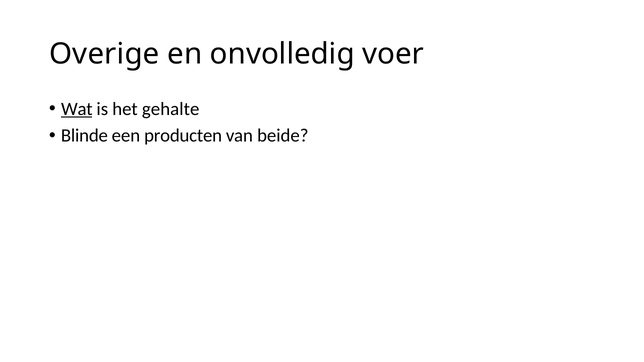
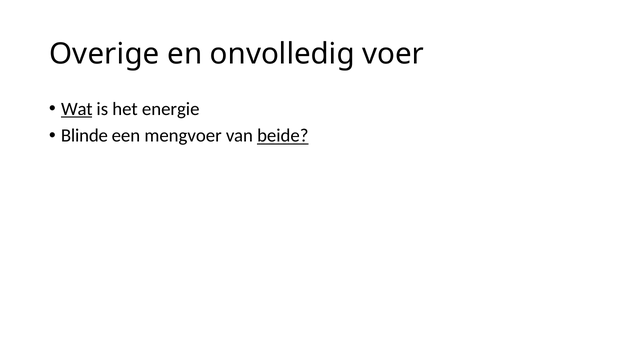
gehalte: gehalte -> energie
producten: producten -> mengvoer
beide underline: none -> present
